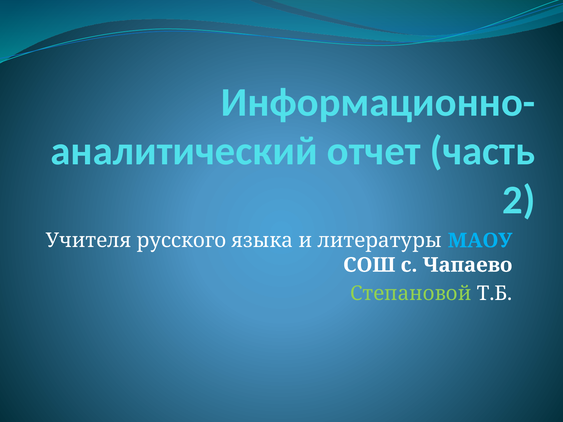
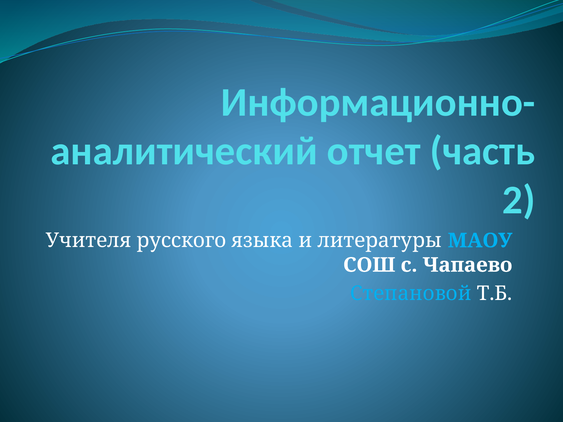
Степановой colour: light green -> light blue
